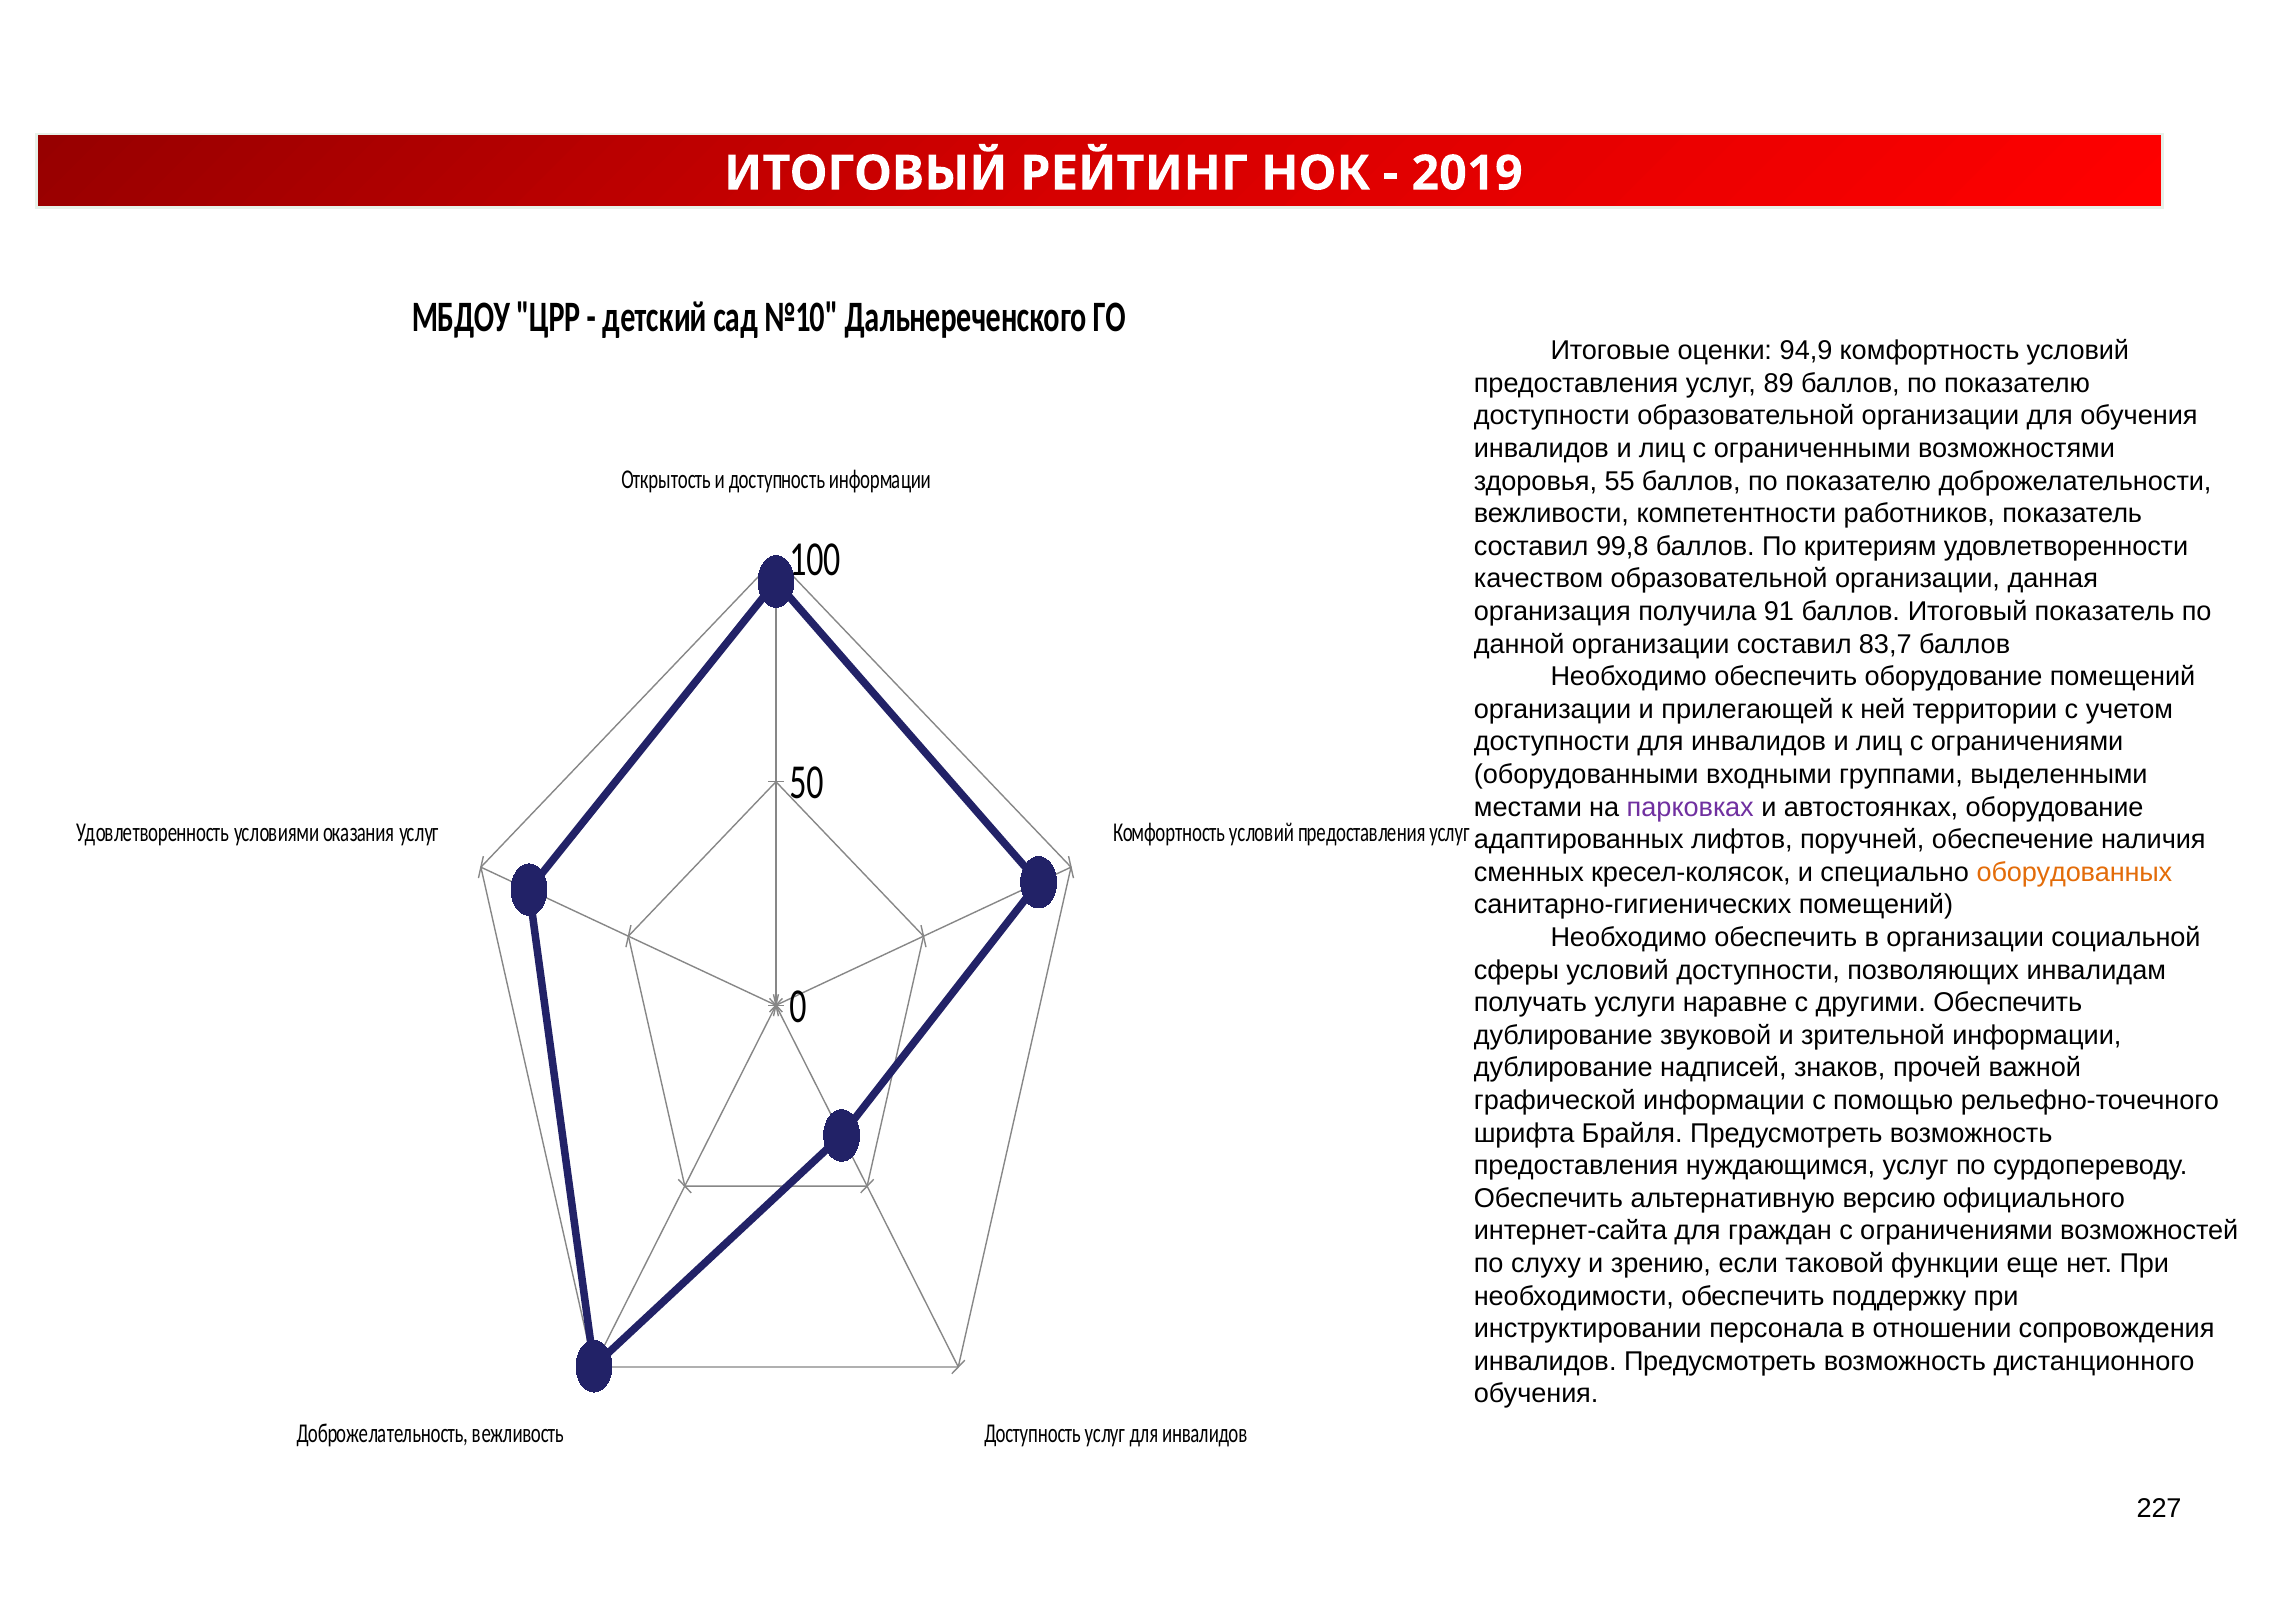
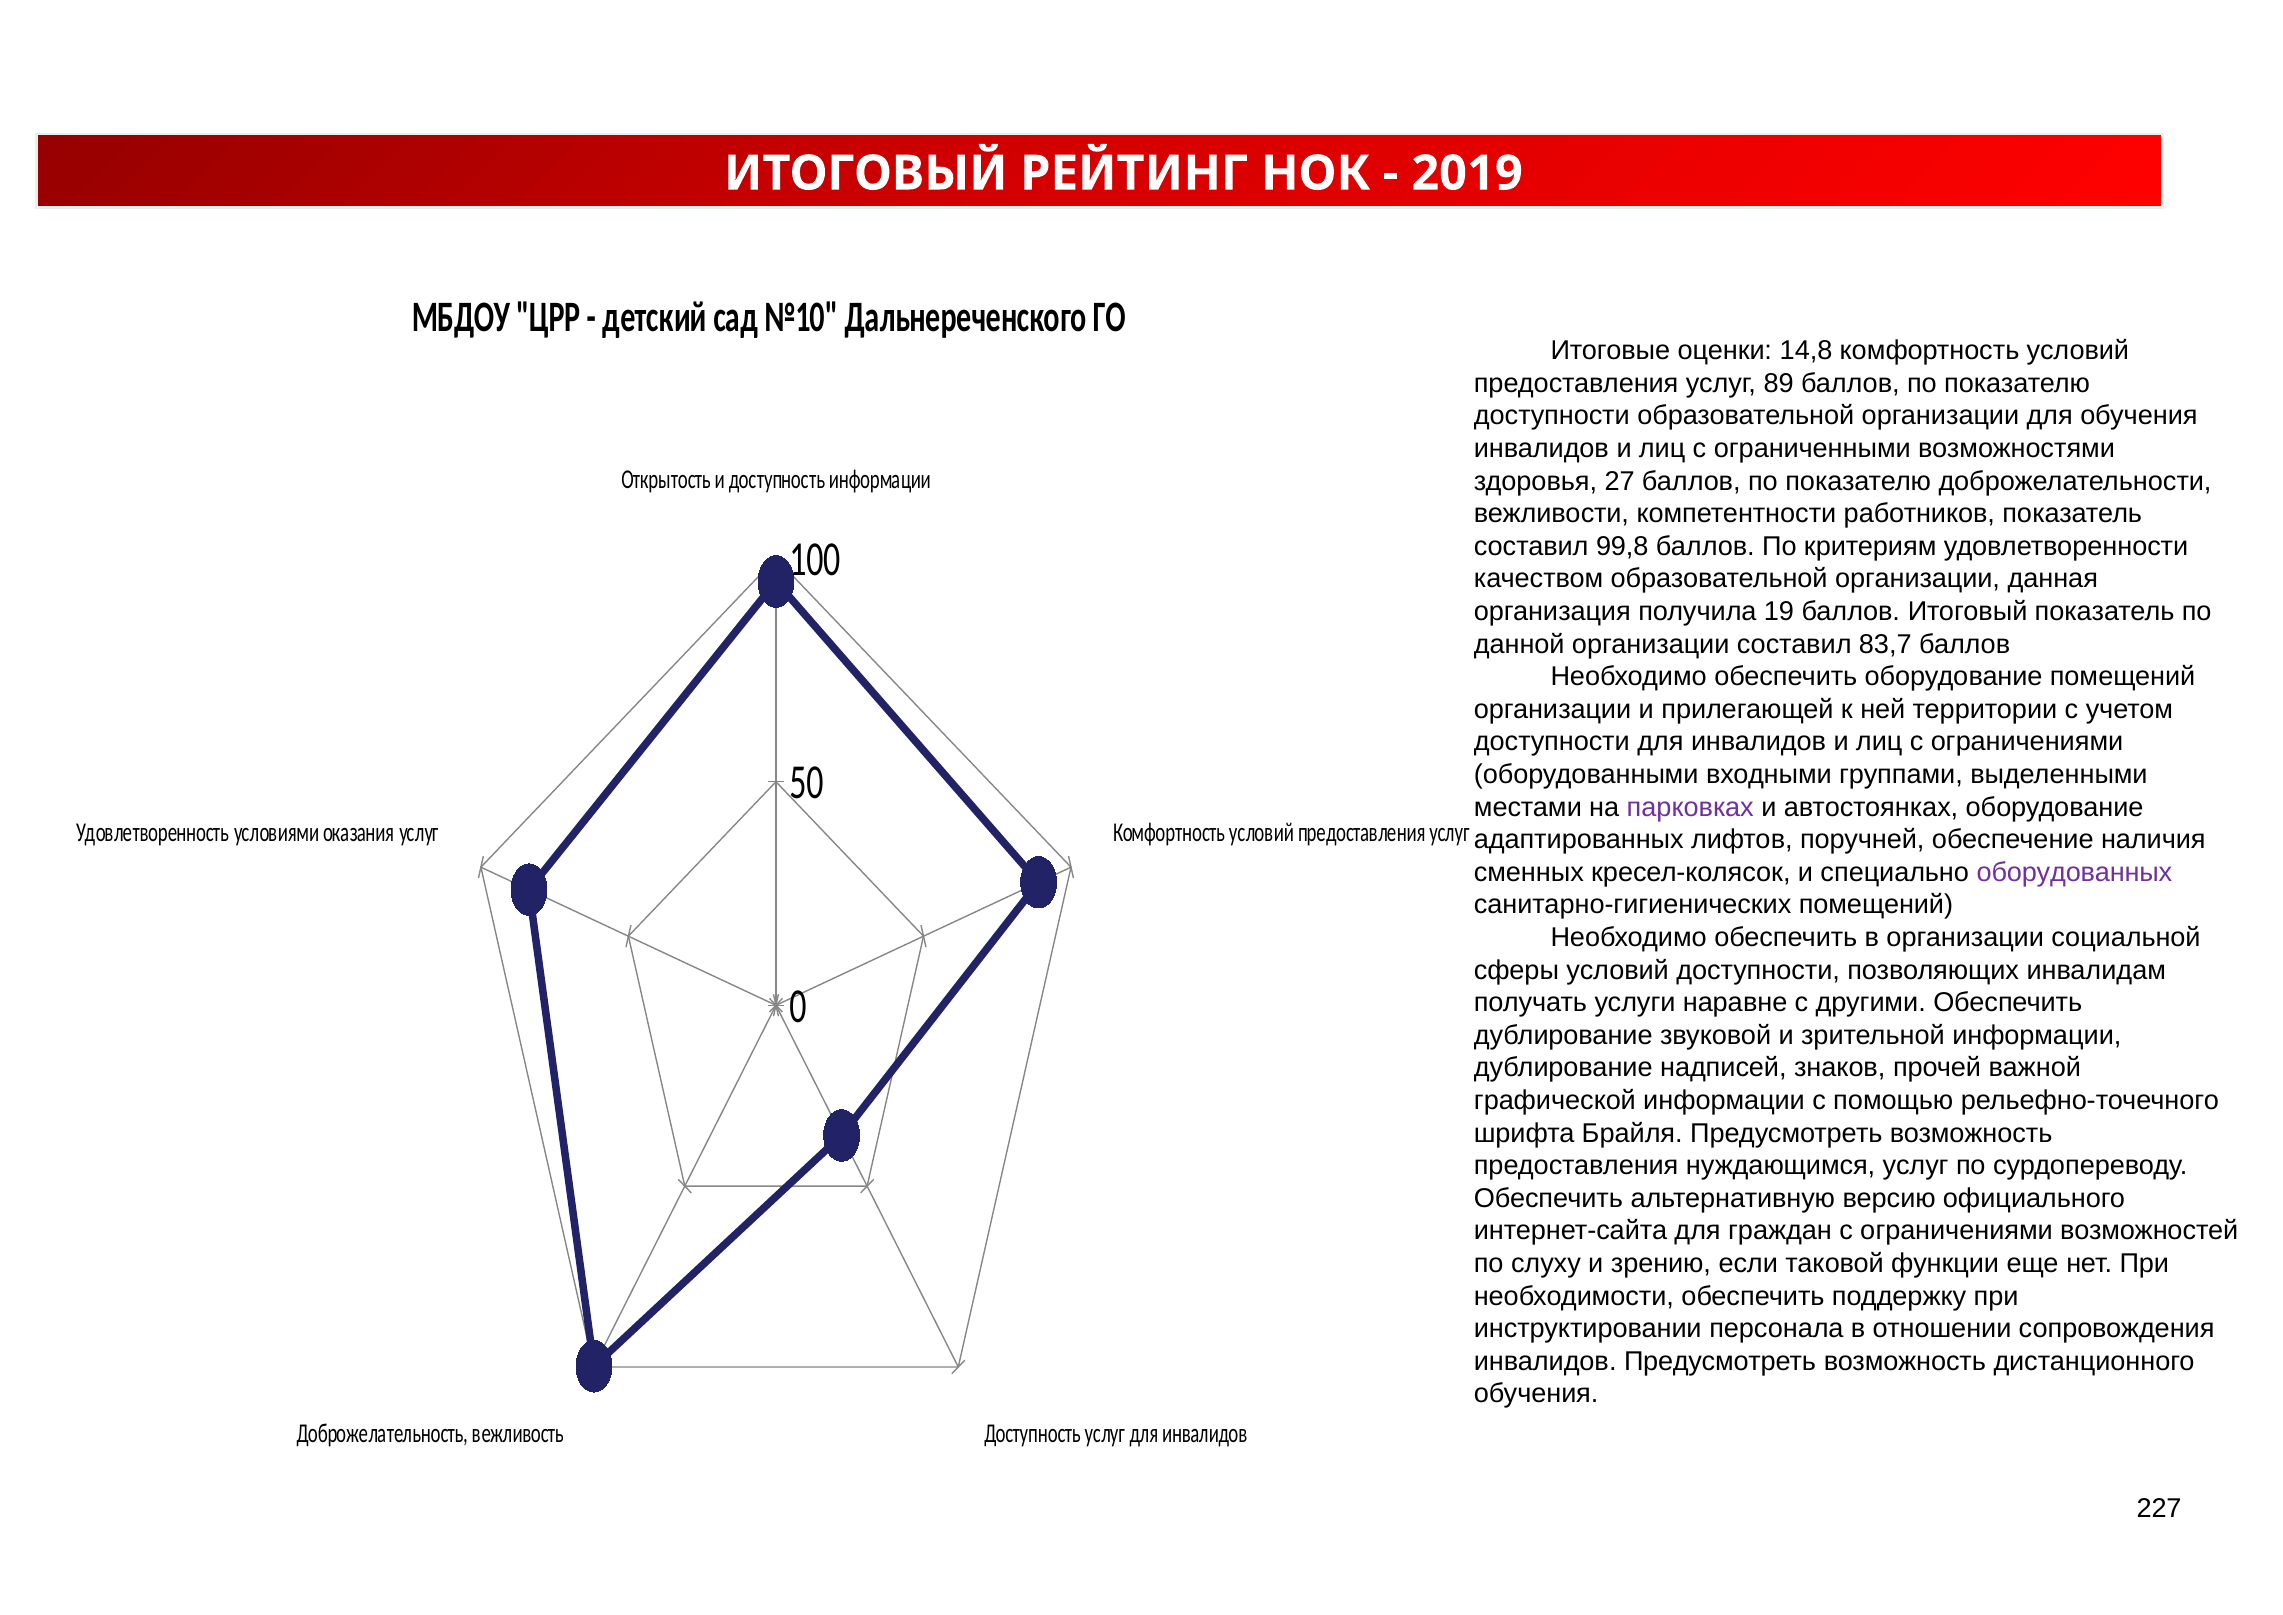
94,9: 94,9 -> 14,8
55: 55 -> 27
91: 91 -> 19
оборудованных colour: orange -> purple
